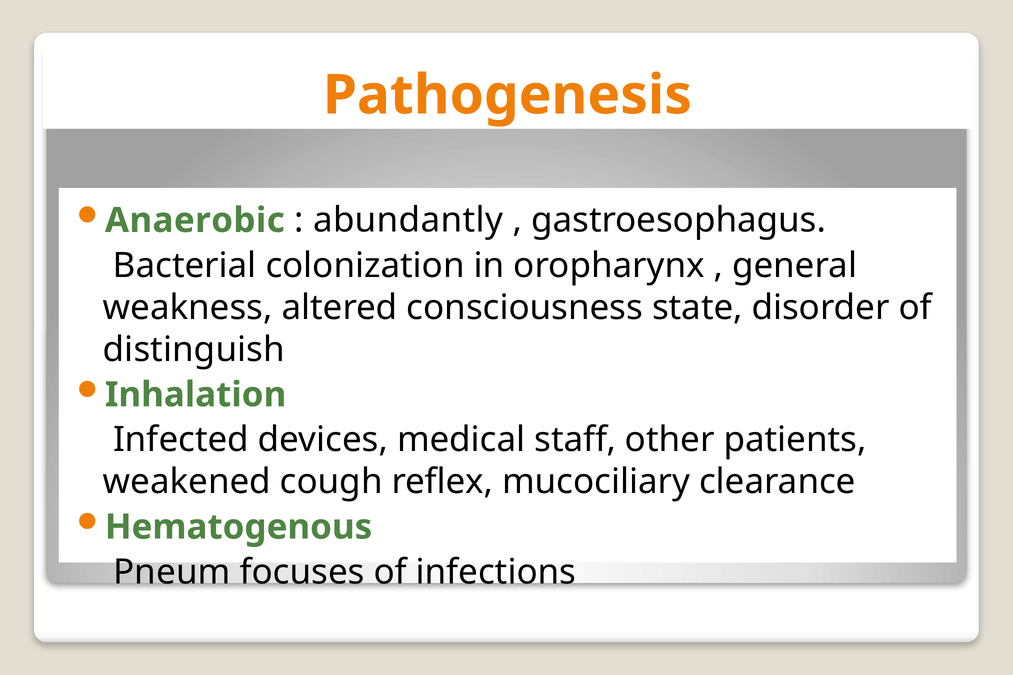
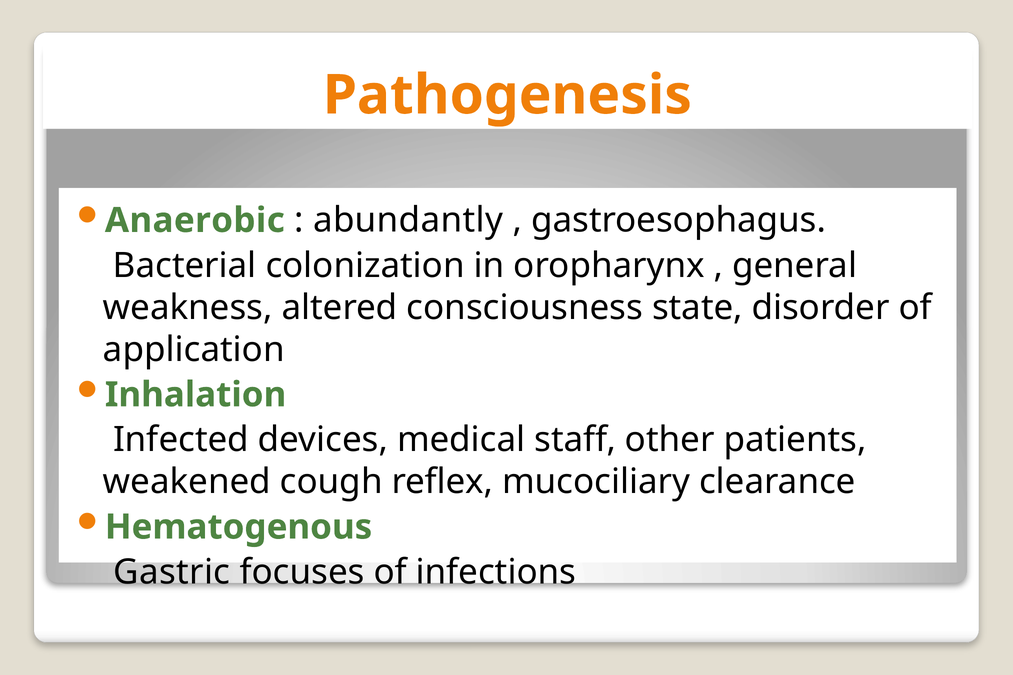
distinguish: distinguish -> application
Pneum: Pneum -> Gastric
